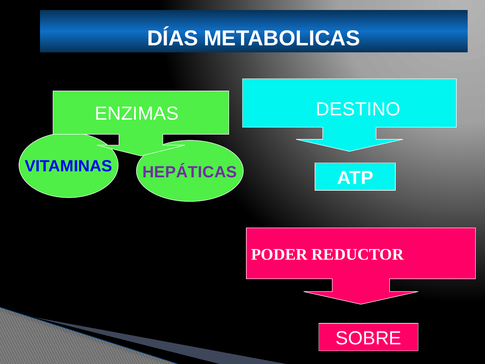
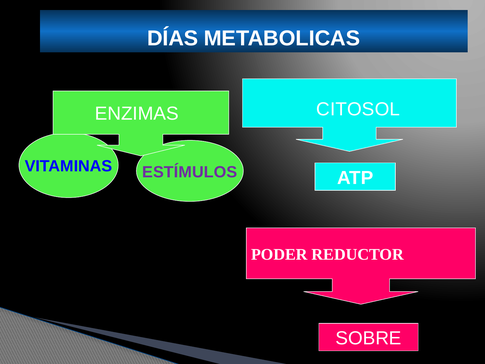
DESTINO: DESTINO -> CITOSOL
HEPÁTICAS: HEPÁTICAS -> ESTÍMULOS
